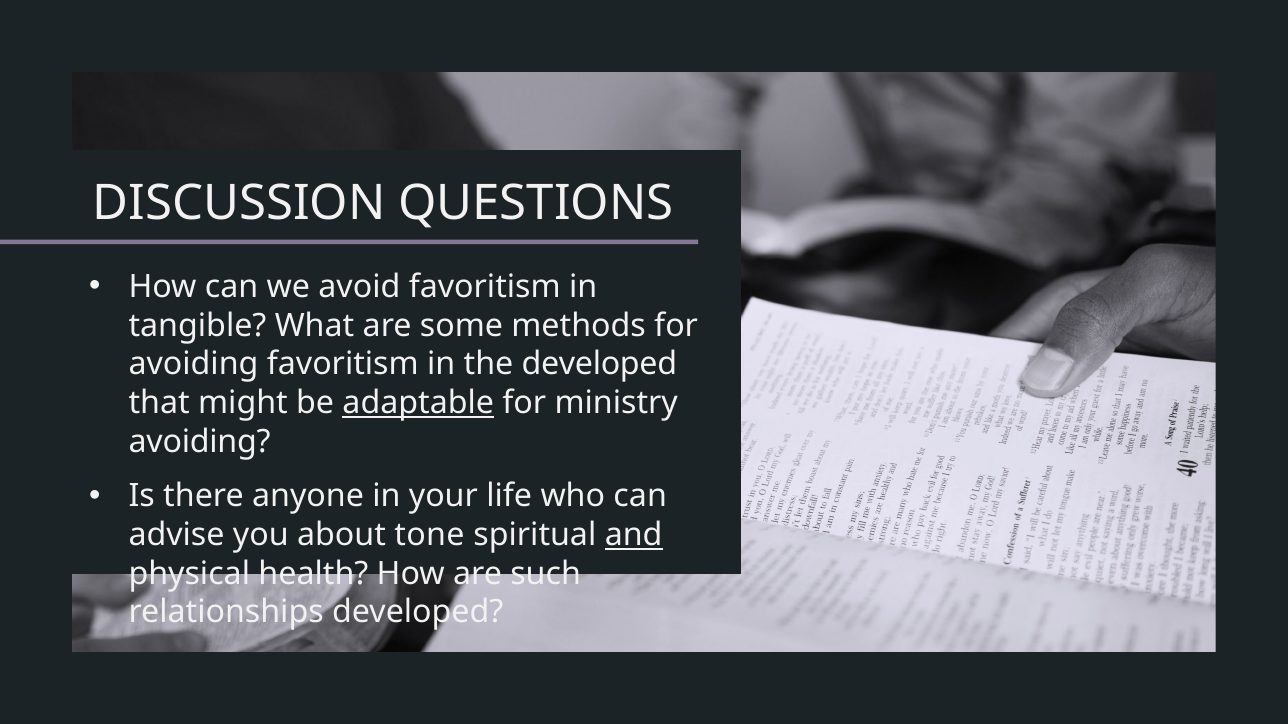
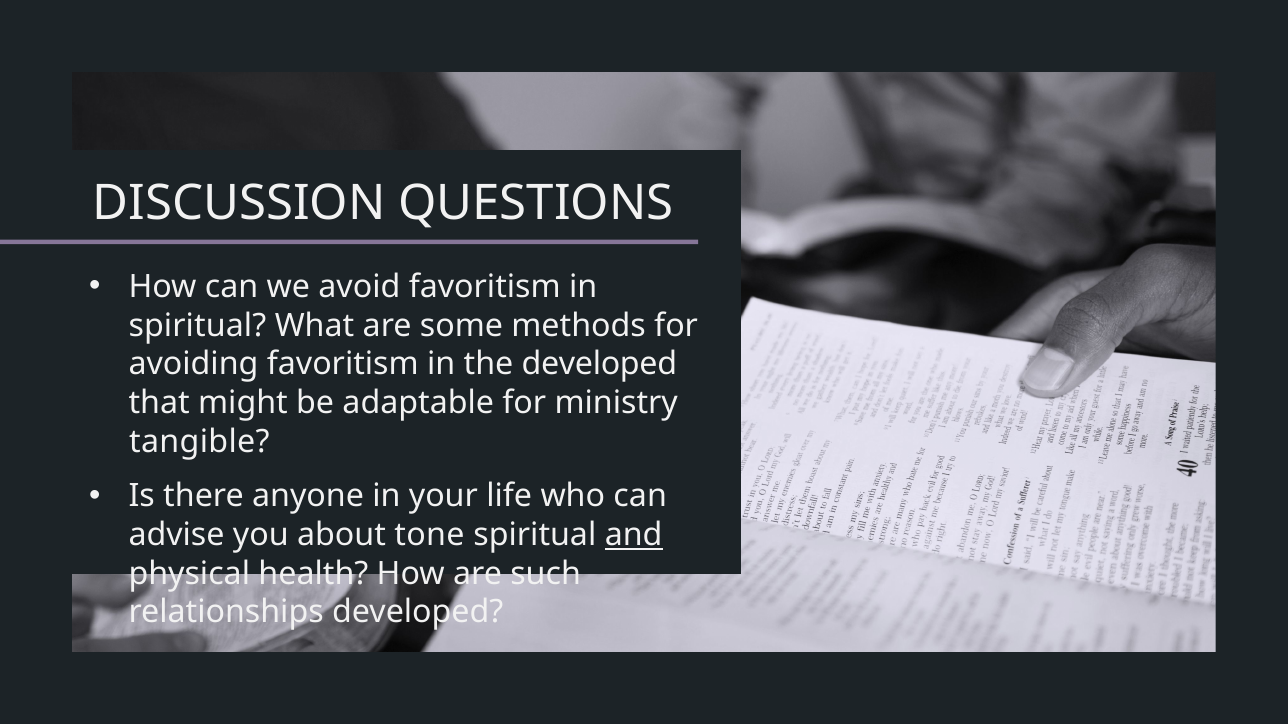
tangible at (197, 326): tangible -> spiritual
adaptable underline: present -> none
avoiding at (200, 442): avoiding -> tangible
